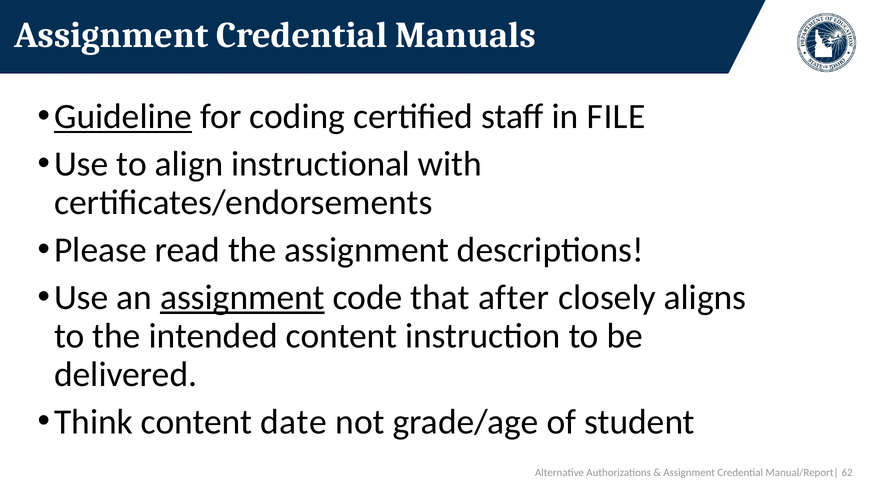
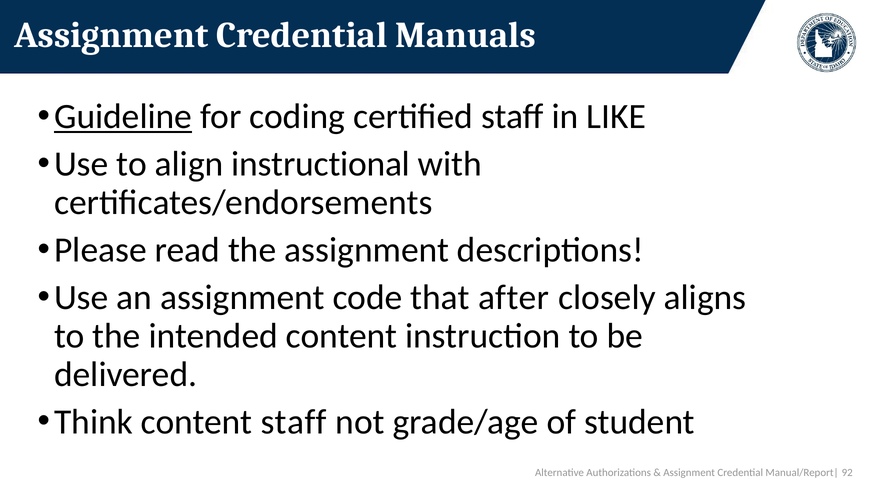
FILE: FILE -> LIKE
assignment at (242, 298) underline: present -> none
content date: date -> staff
62: 62 -> 92
